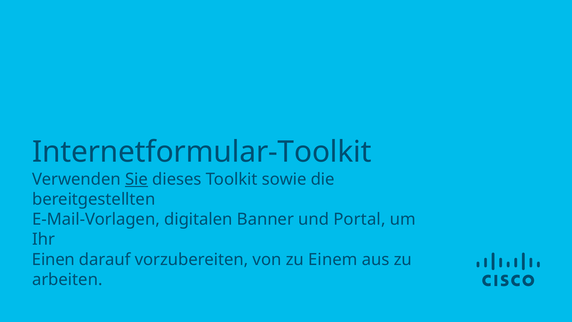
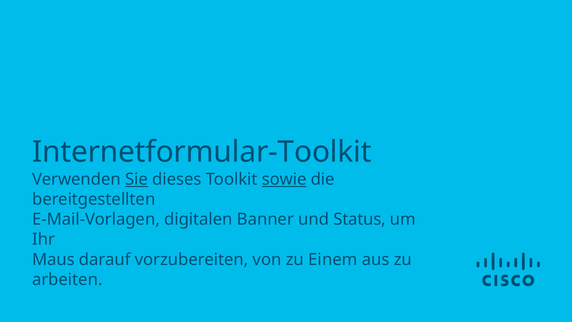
sowie underline: none -> present
Portal: Portal -> Status
Einen: Einen -> Maus
